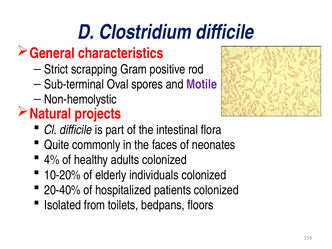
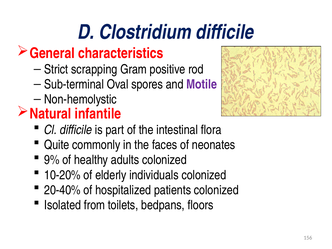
projects: projects -> infantile
4%: 4% -> 9%
